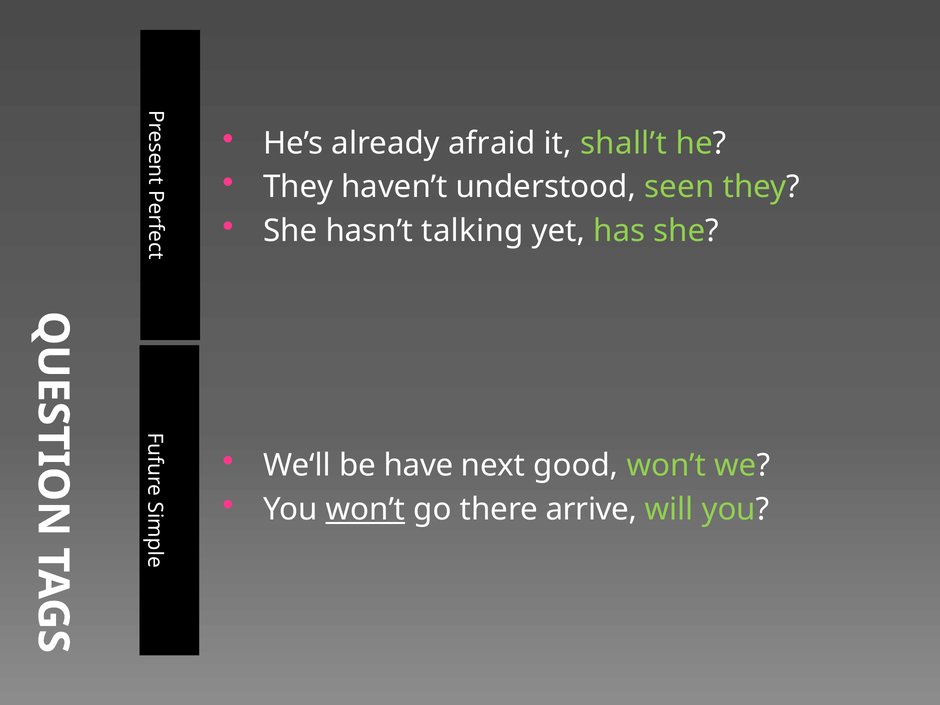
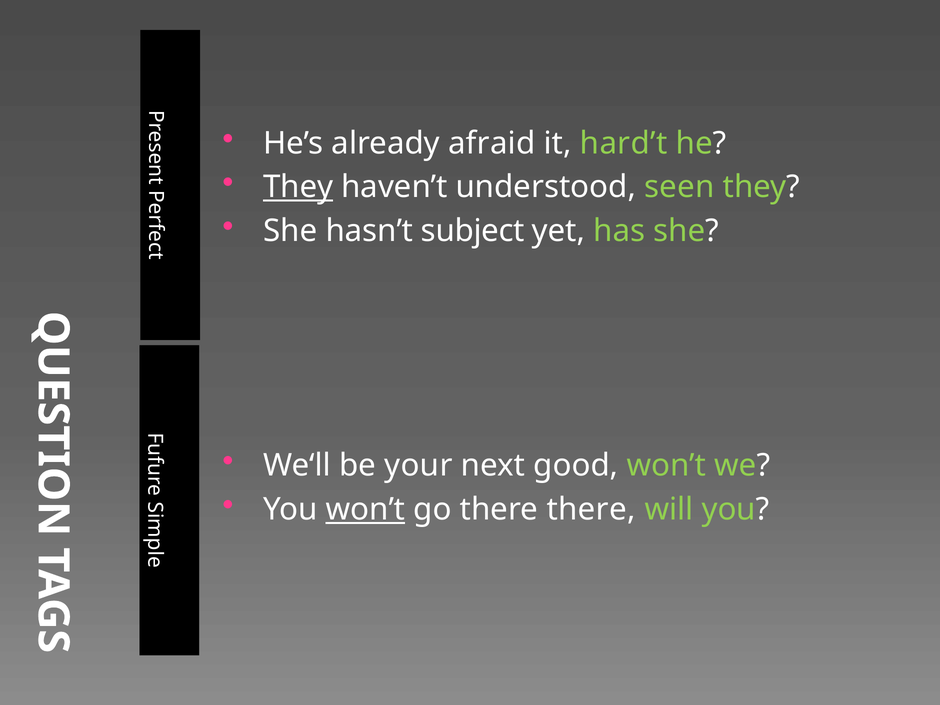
shall’t: shall’t -> hard’t
They at (298, 187) underline: none -> present
talking: talking -> subject
have: have -> your
there arrive: arrive -> there
